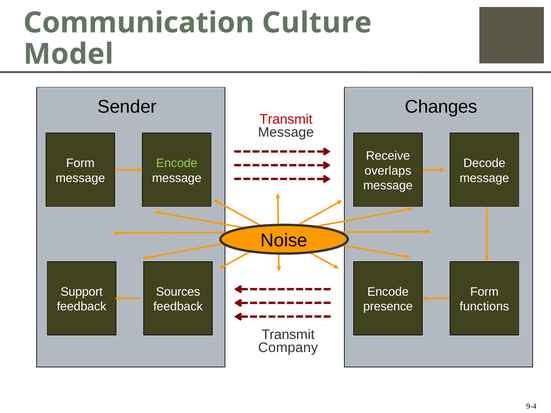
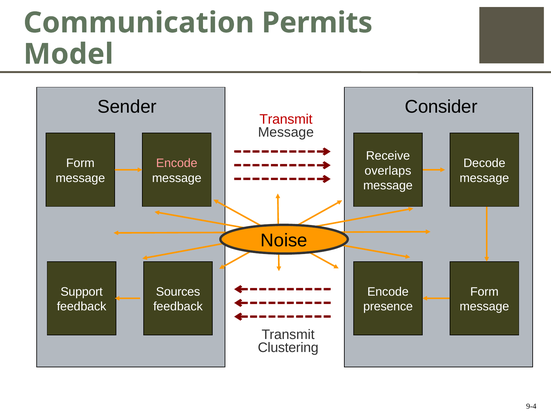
Culture: Culture -> Permits
Changes: Changes -> Consider
Encode at (177, 163) colour: light green -> pink
functions at (484, 307): functions -> message
Company: Company -> Clustering
